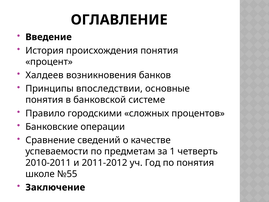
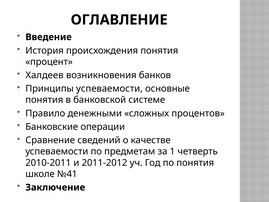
Принципы впоследствии: впоследствии -> успеваемости
городскими: городскими -> денежными
№55: №55 -> №41
